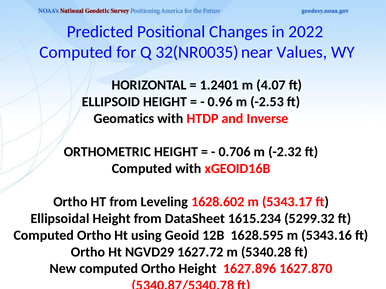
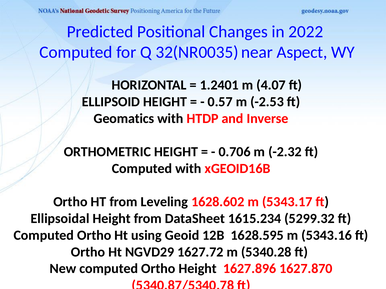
Values: Values -> Aspect
0.96: 0.96 -> 0.57
